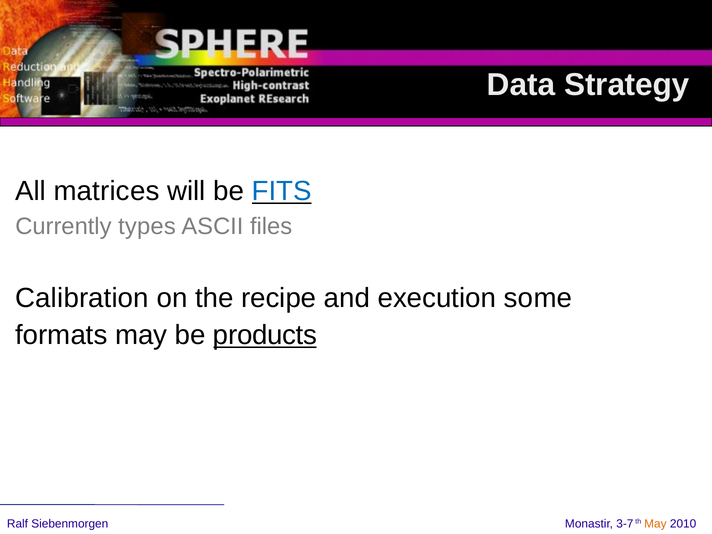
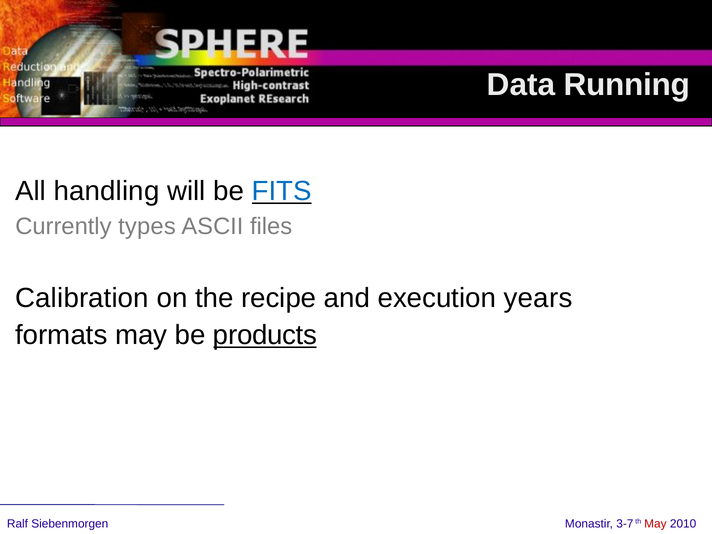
Strategy: Strategy -> Running
matrices: matrices -> handling
some: some -> years
May at (655, 524) colour: orange -> red
